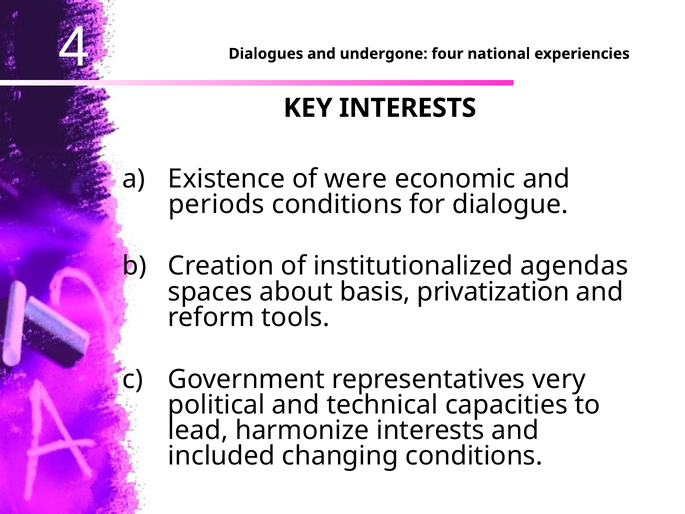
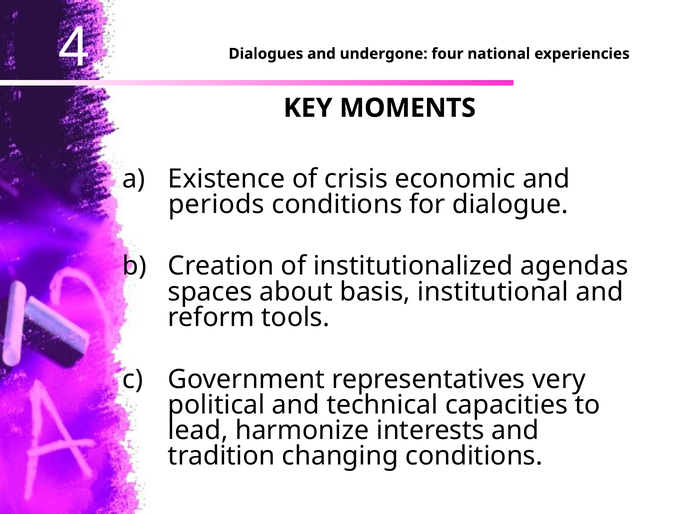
KEY INTERESTS: INTERESTS -> MOMENTS
were: were -> crisis
privatization: privatization -> institutional
included: included -> tradition
